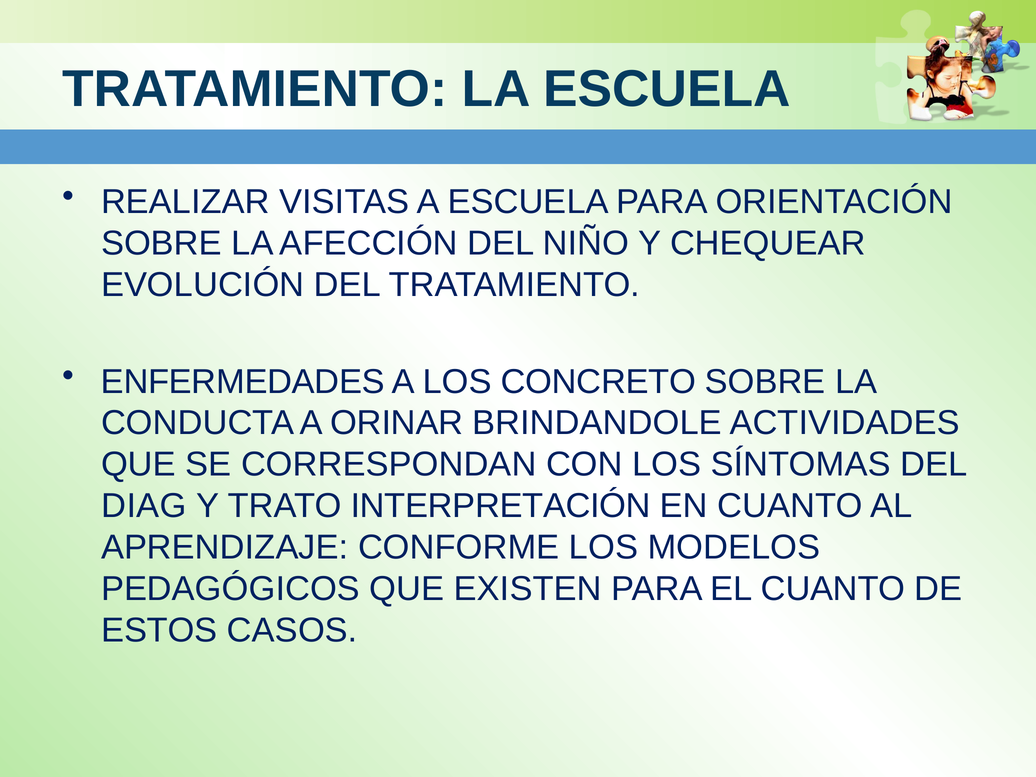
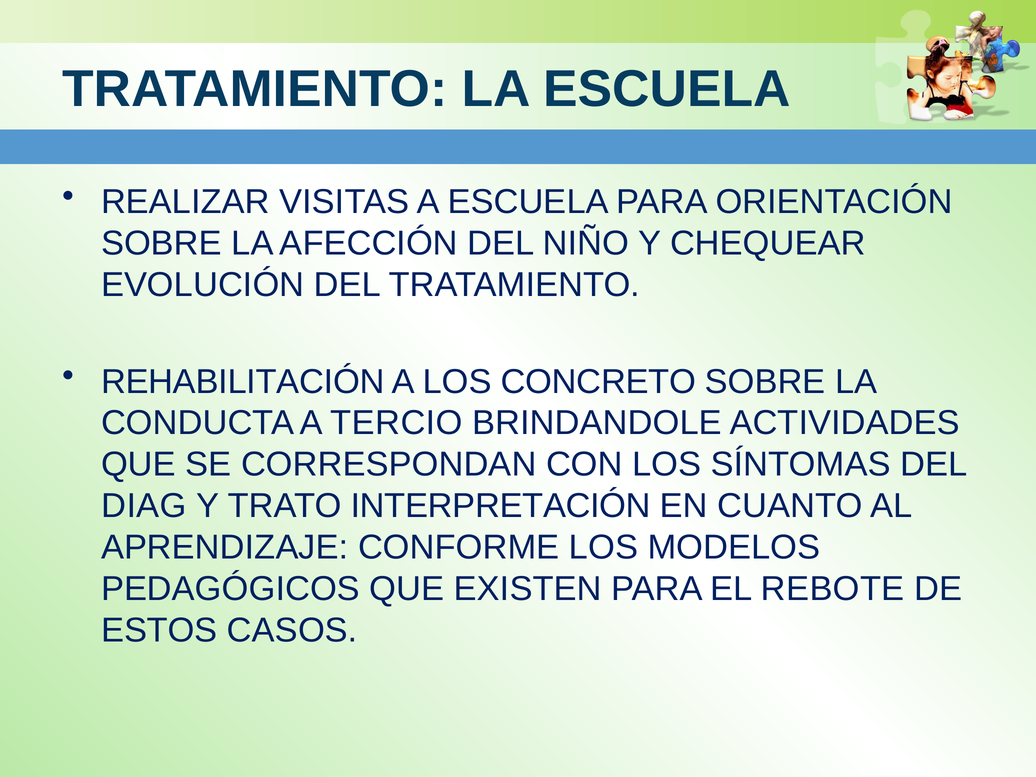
ENFERMEDADES: ENFERMEDADES -> REHABILITACIÓN
ORINAR: ORINAR -> TERCIO
EL CUANTO: CUANTO -> REBOTE
